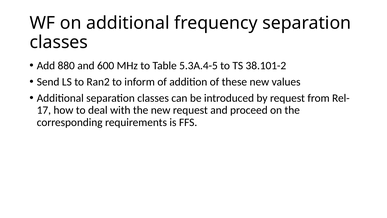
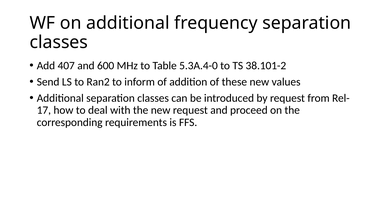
880: 880 -> 407
5.3A.4-5: 5.3A.4-5 -> 5.3A.4-0
